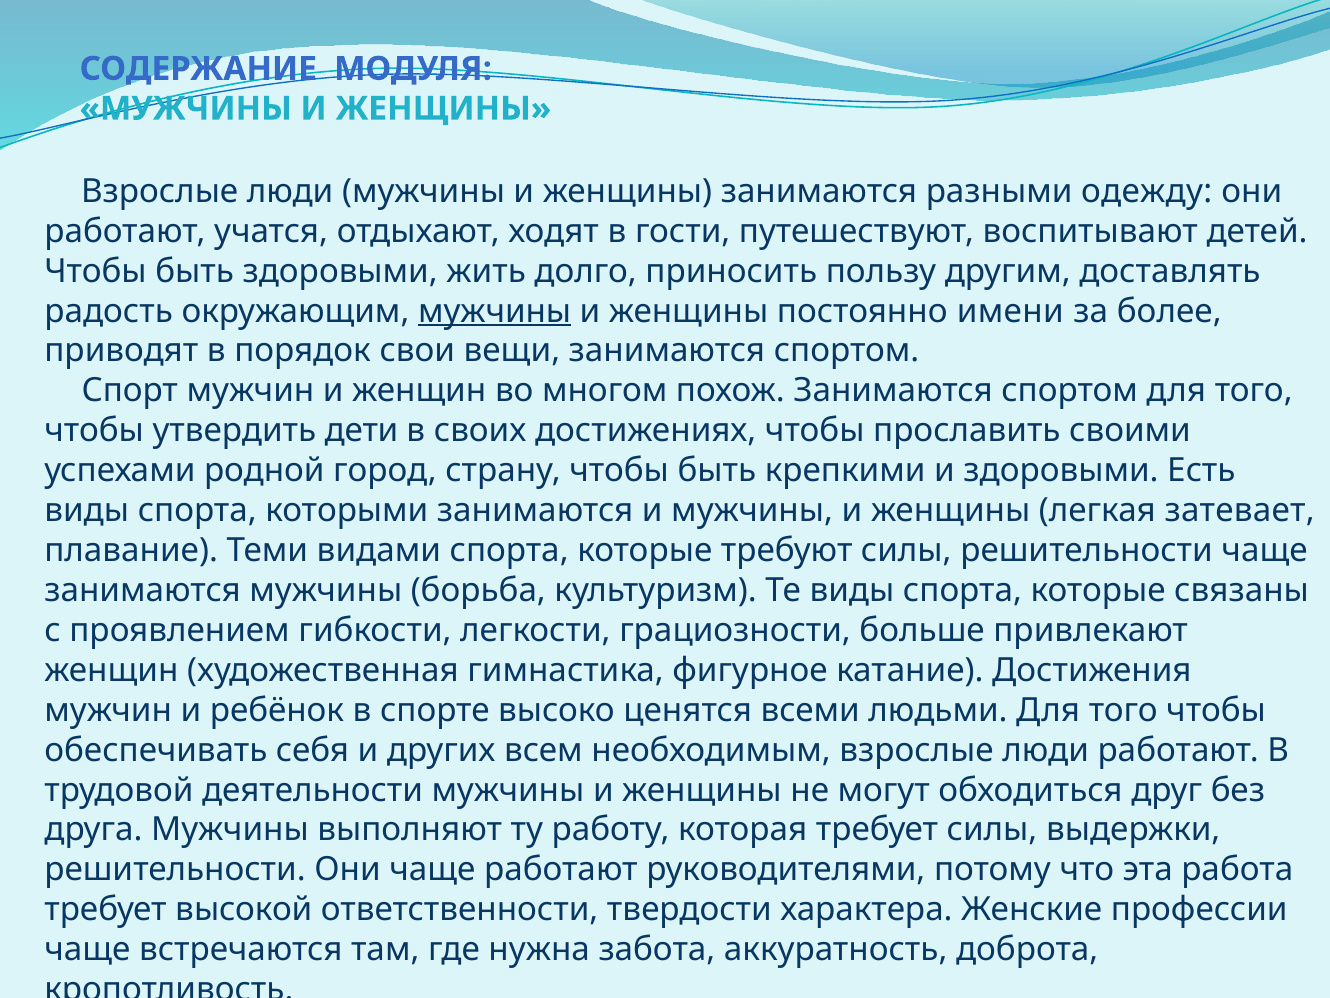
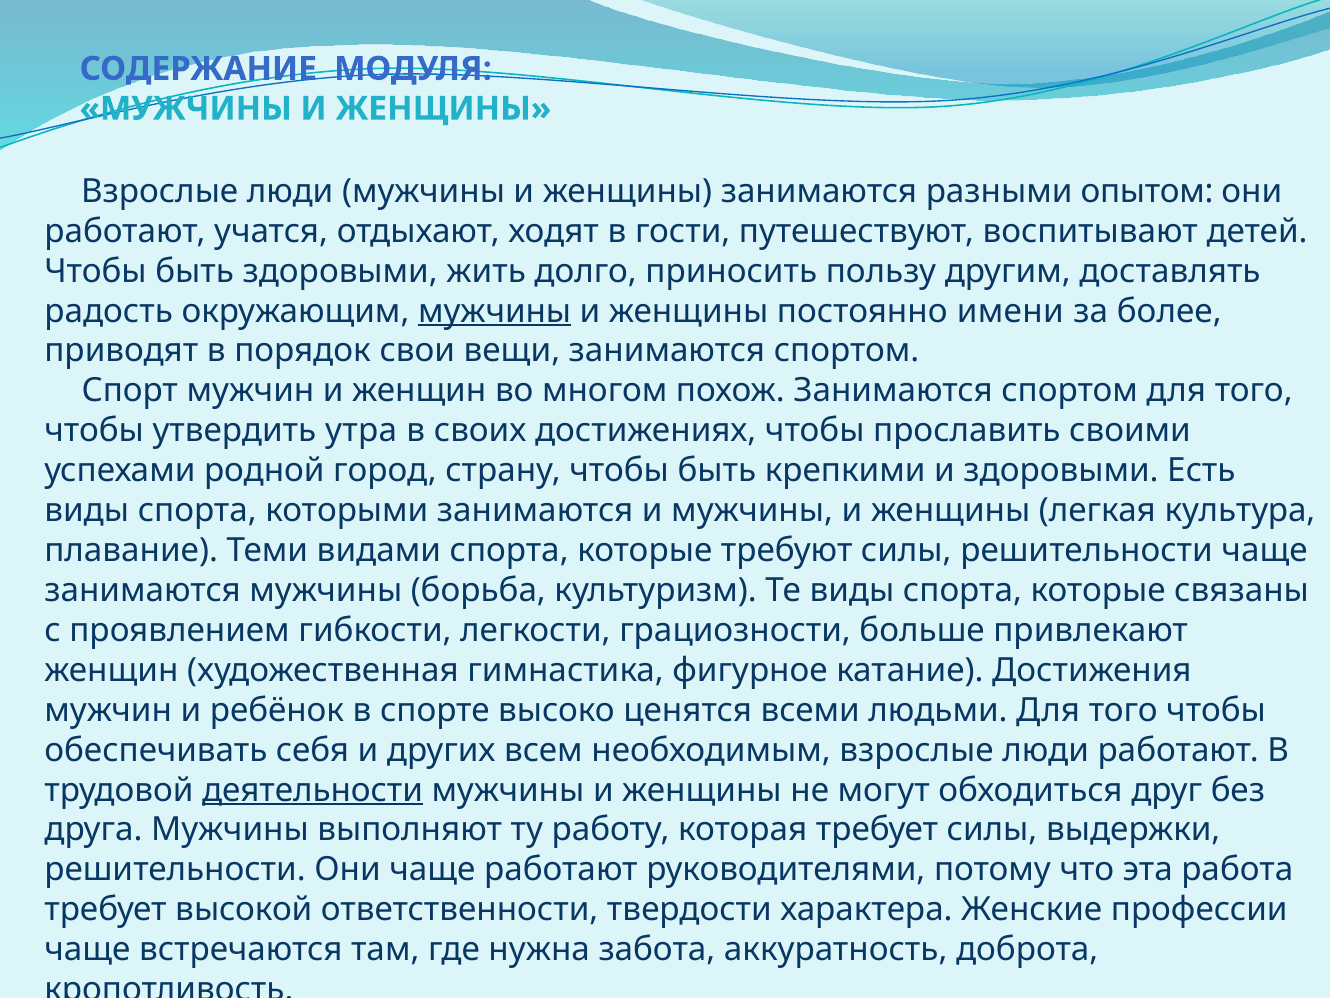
одежду: одежду -> опытом
дети: дети -> утра
затевает: затевает -> культура
деятельности underline: none -> present
